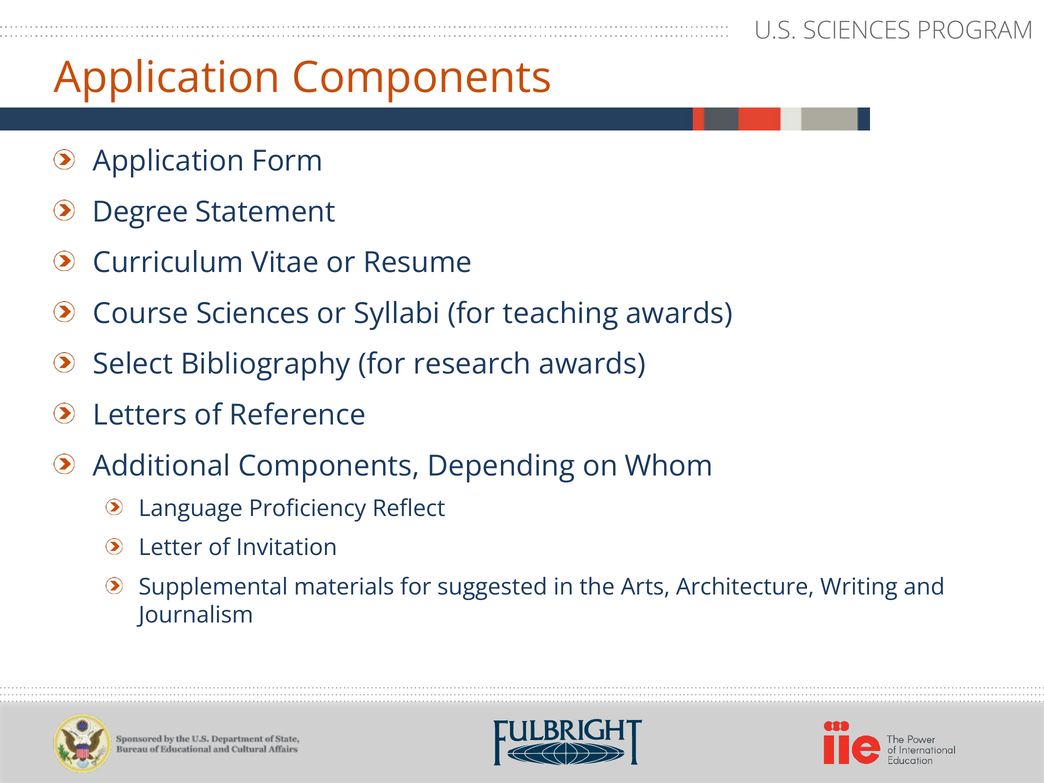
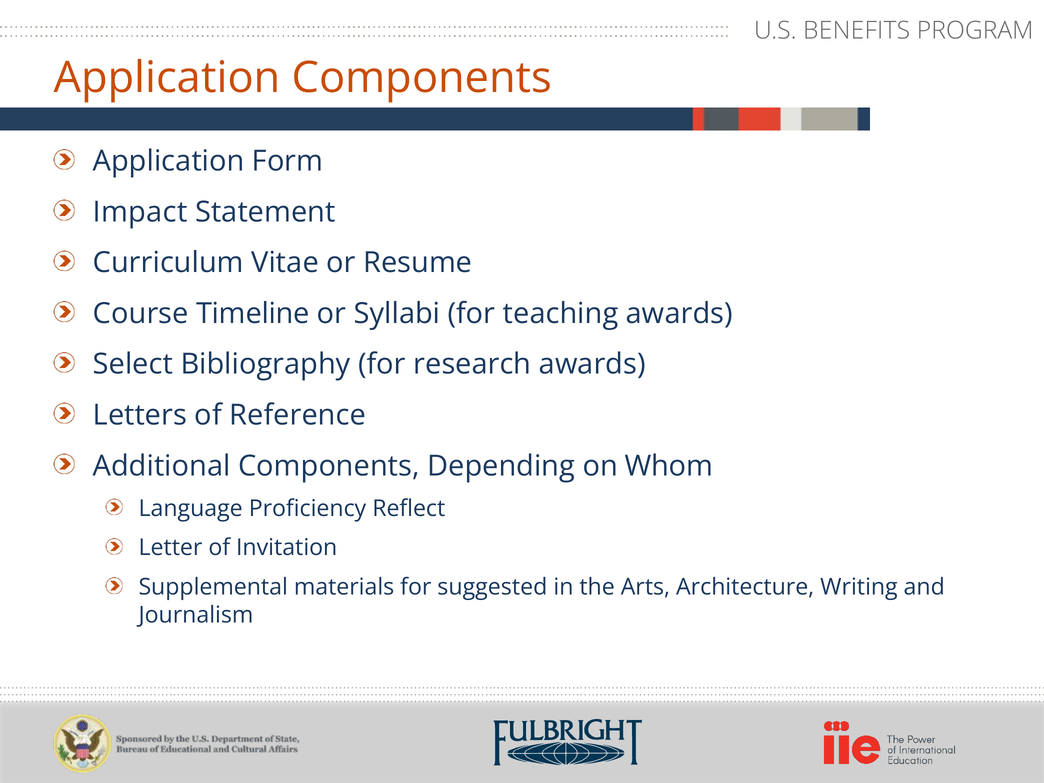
U.S SCIENCES: SCIENCES -> BENEFITS
Degree: Degree -> Impact
Course Sciences: Sciences -> Timeline
